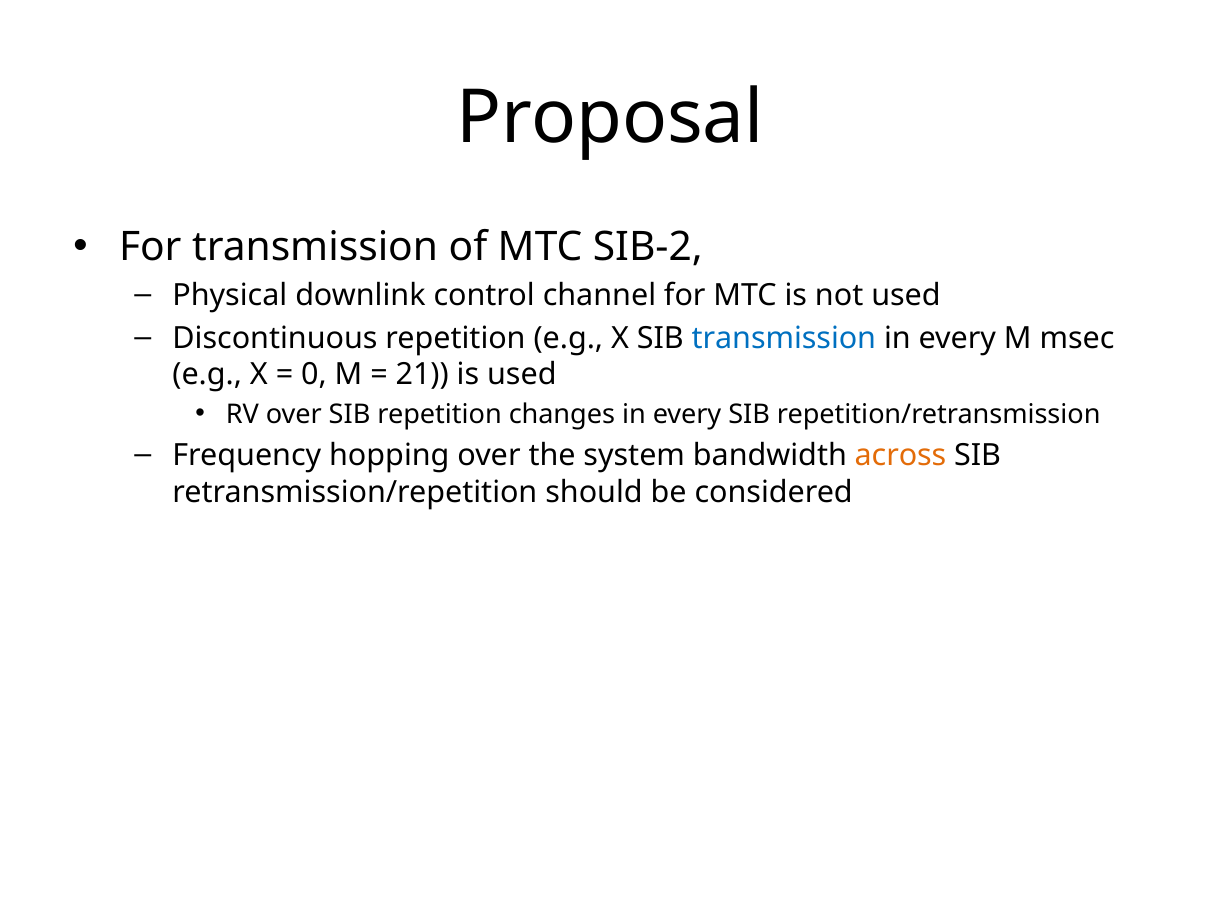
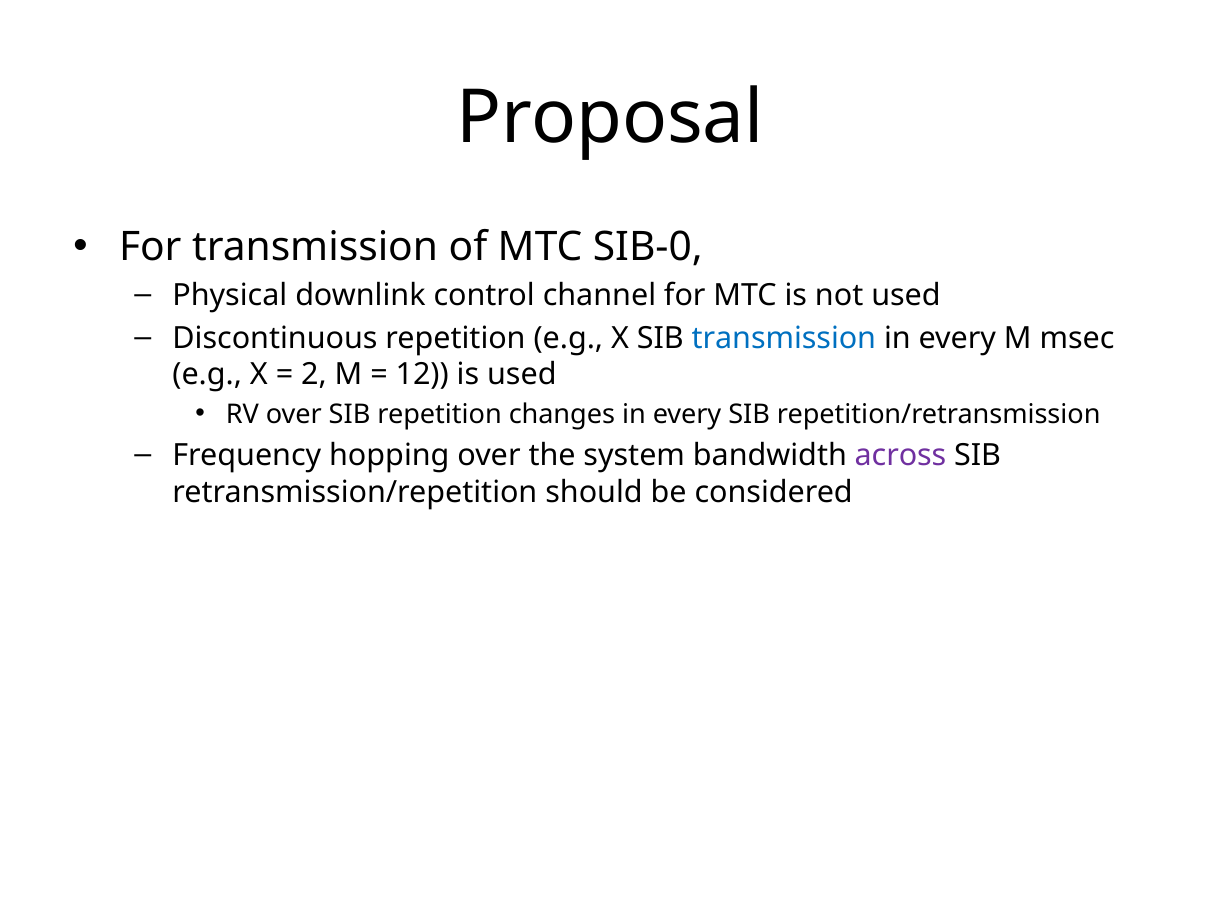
SIB-2: SIB-2 -> SIB-0
0: 0 -> 2
21: 21 -> 12
across colour: orange -> purple
